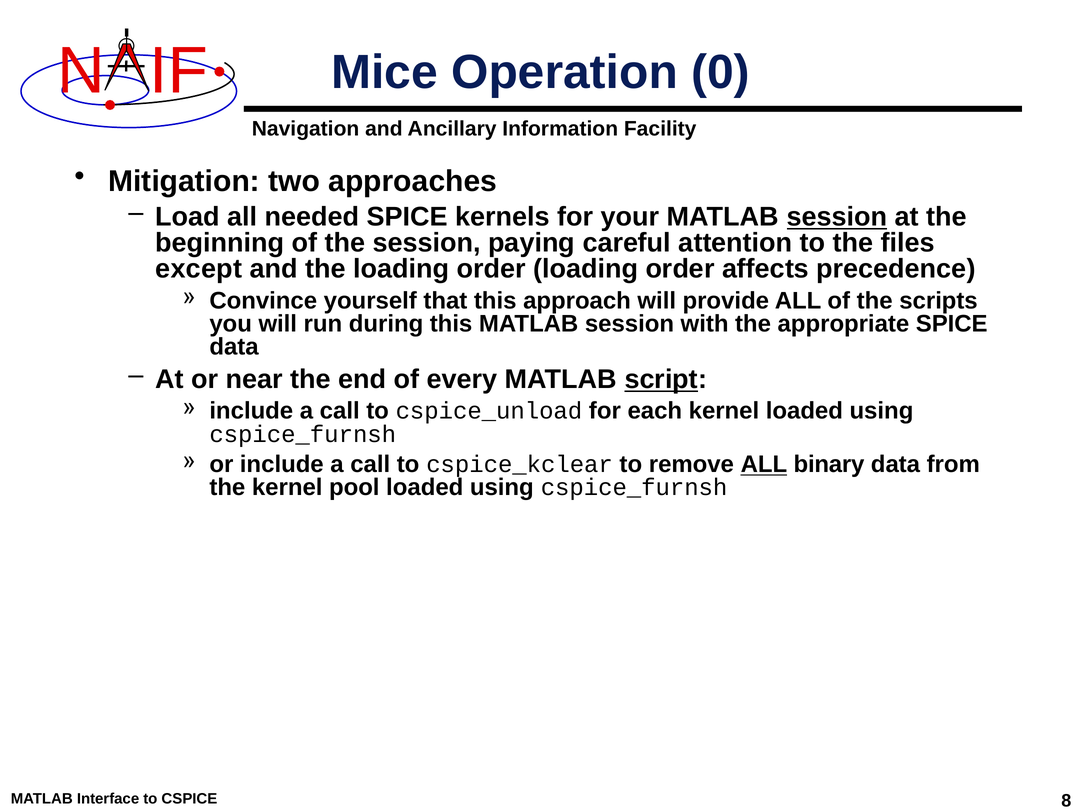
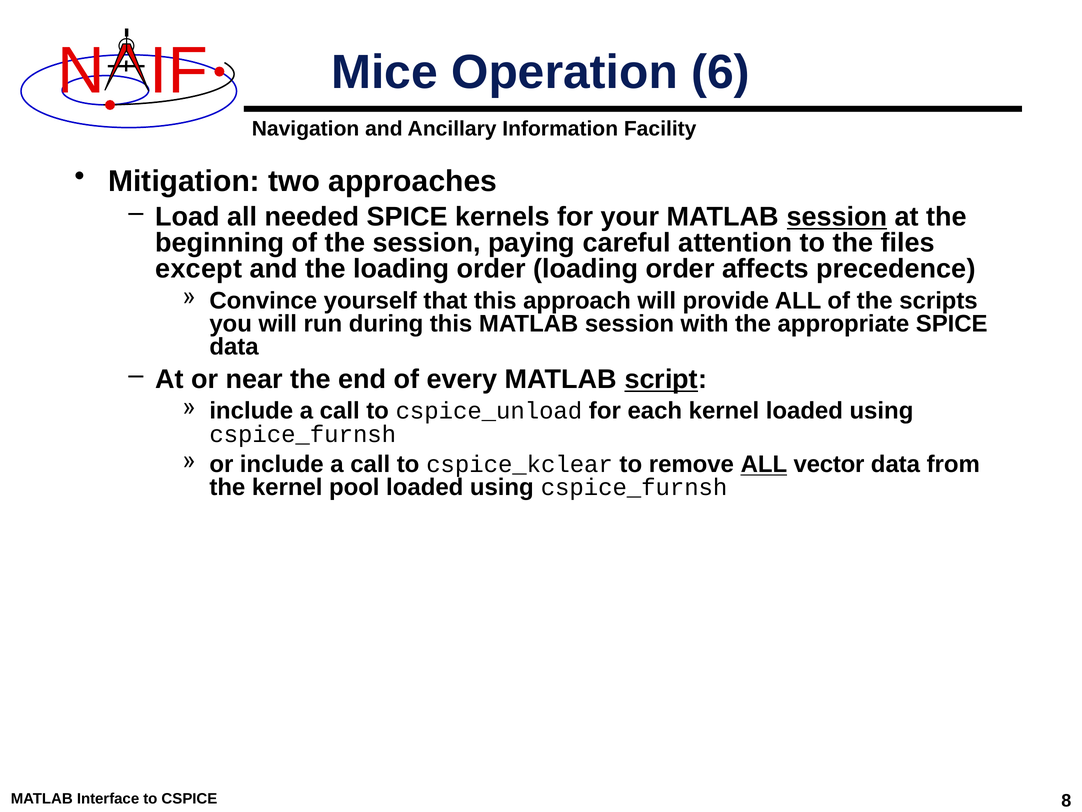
0: 0 -> 6
binary: binary -> vector
